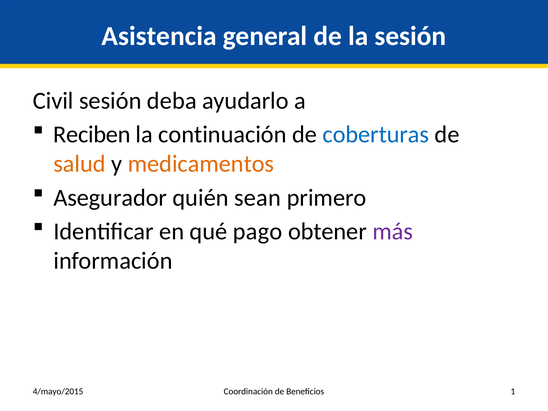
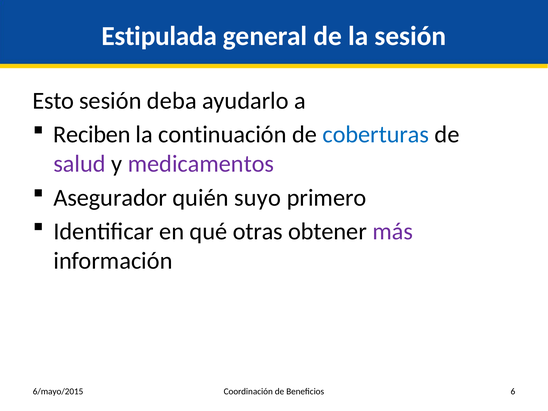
Asistencia: Asistencia -> Estipulada
Civil: Civil -> Esto
salud colour: orange -> purple
medicamentos colour: orange -> purple
sean: sean -> suyo
pago: pago -> otras
4/mayo/2015: 4/mayo/2015 -> 6/mayo/2015
1: 1 -> 6
